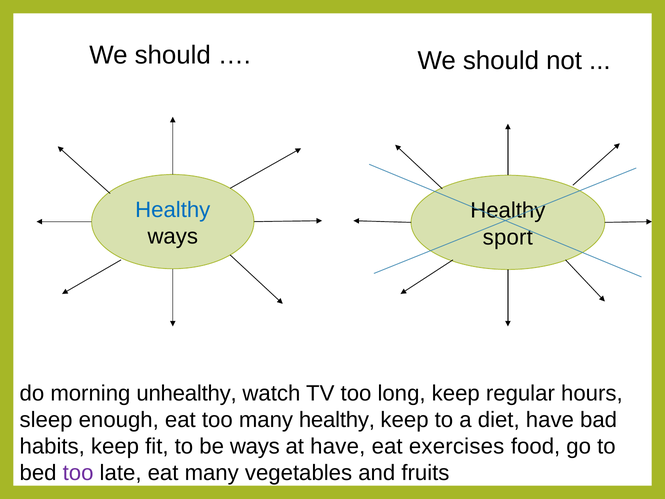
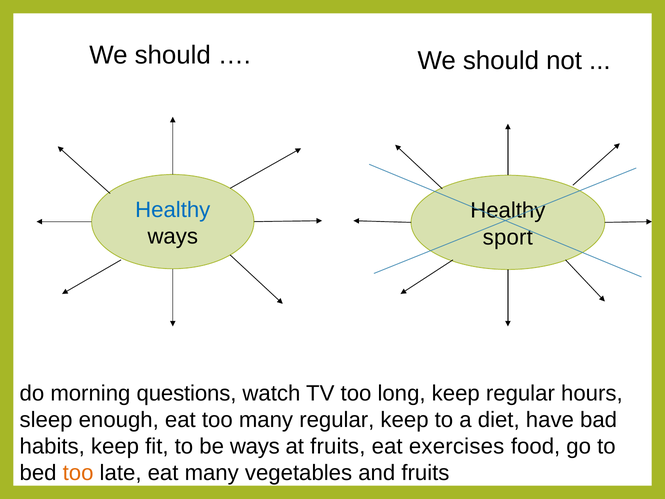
unhealthy: unhealthy -> questions
many healthy: healthy -> regular
at have: have -> fruits
too at (78, 473) colour: purple -> orange
